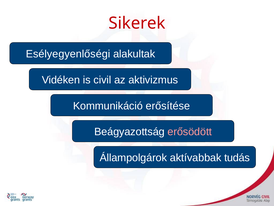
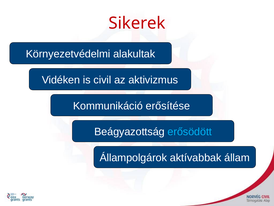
Esélyegyenlőségi: Esélyegyenlőségi -> Környezetvédelmi
erősödött colour: pink -> light blue
tudás: tudás -> állam
